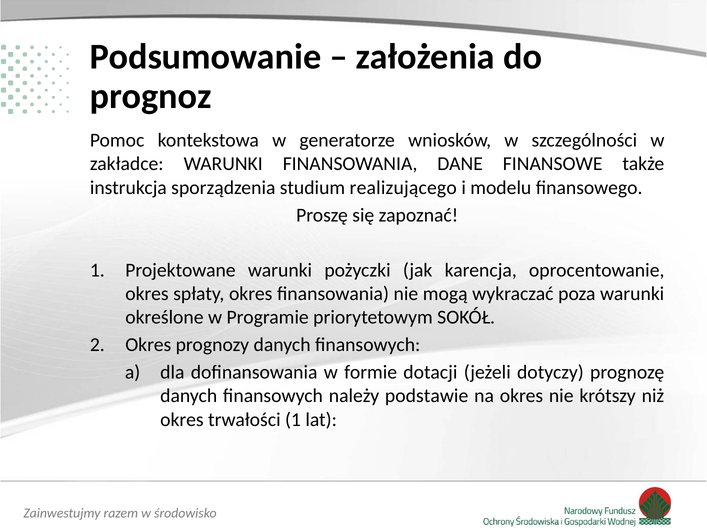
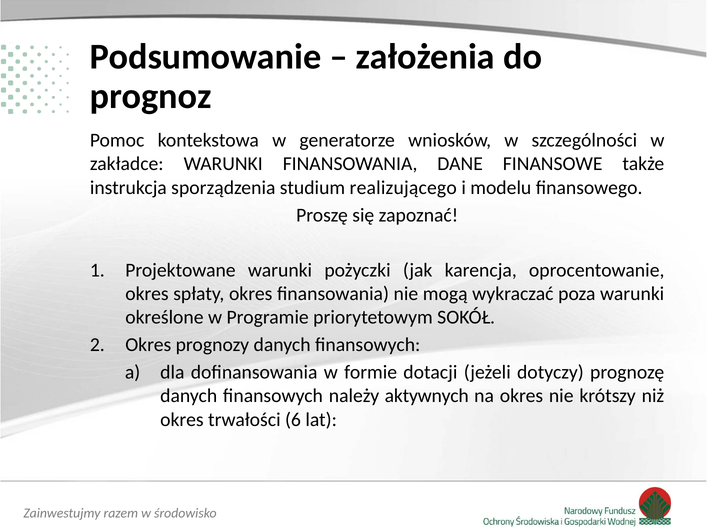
podstawie: podstawie -> aktywnych
trwałości 1: 1 -> 6
